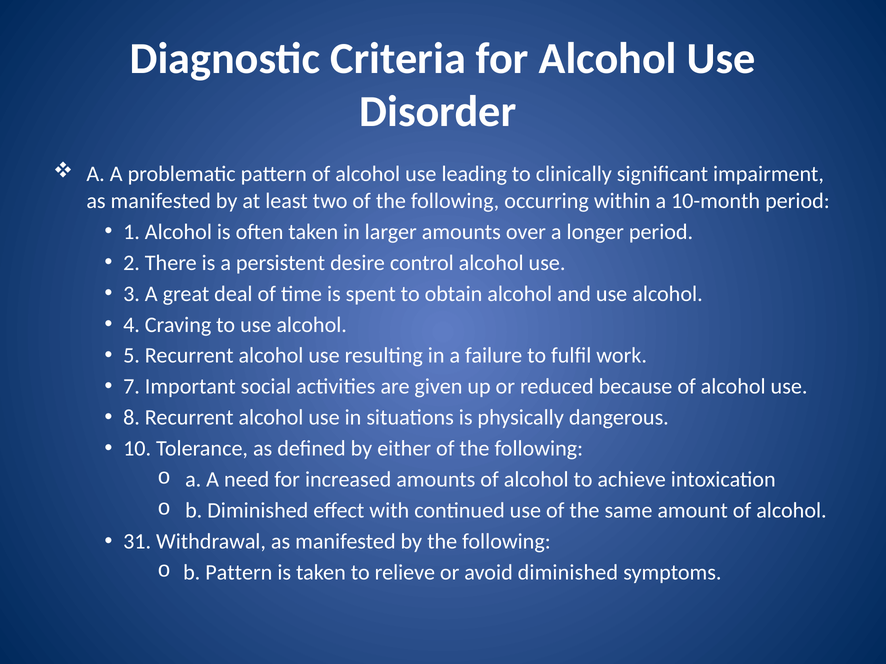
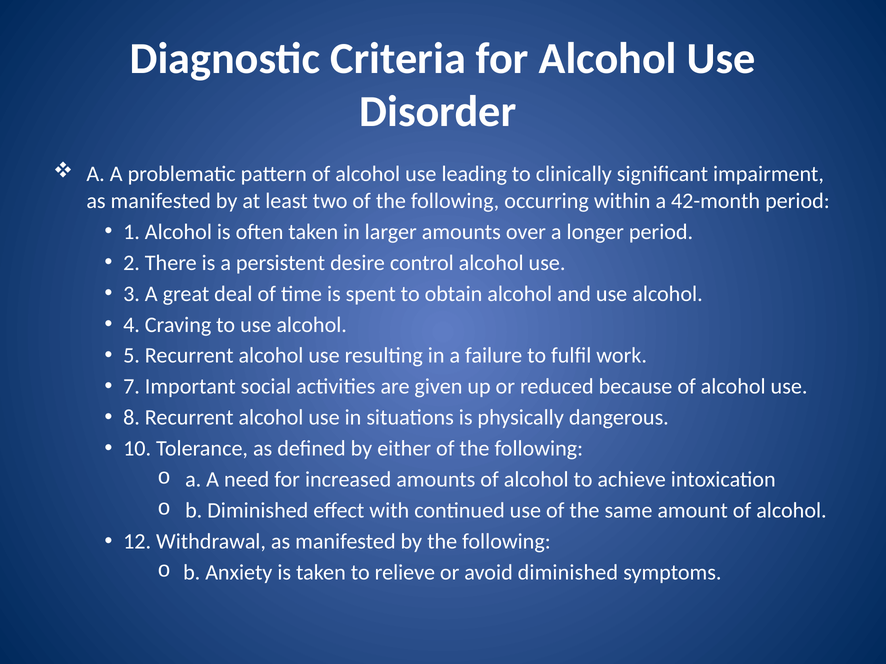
10-month: 10-month -> 42-month
31: 31 -> 12
b Pattern: Pattern -> Anxiety
